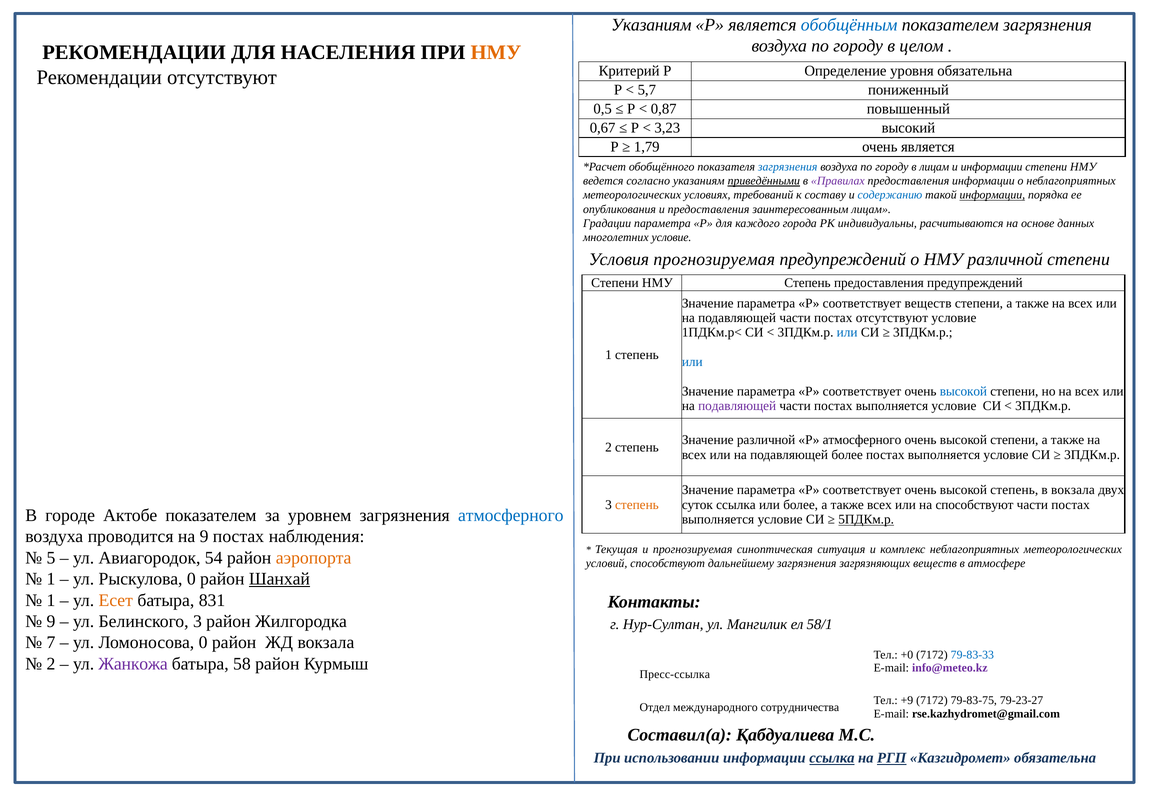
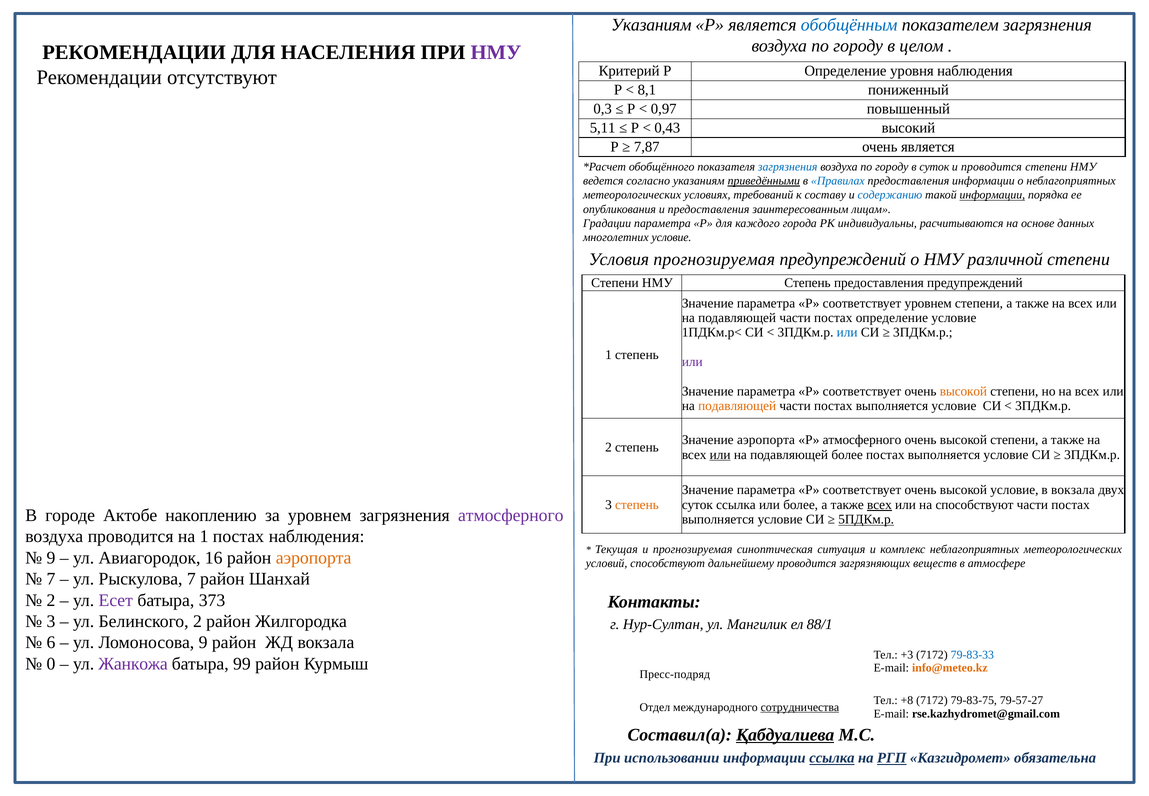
НМУ at (496, 52) colour: orange -> purple
уровня обязательна: обязательна -> наблюдения
5,7: 5,7 -> 8,1
0,5: 0,5 -> 0,3
0,87: 0,87 -> 0,97
0,67: 0,67 -> 5,11
3,23: 3,23 -> 0,43
1,79: 1,79 -> 7,87
в лицам: лицам -> суток
и информации: информации -> проводится
Правилах colour: purple -> blue
соответствует веществ: веществ -> уровнем
постах отсутствуют: отсутствуют -> определение
или at (692, 362) colour: blue -> purple
высокой at (963, 391) colour: blue -> orange
подавляющей at (737, 406) colour: purple -> orange
Значение различной: различной -> аэропорта
или at (720, 454) underline: none -> present
высокой степень: степень -> условие
всех at (879, 504) underline: none -> present
Актобе показателем: показателем -> накоплению
атмосферного at (511, 515) colour: blue -> purple
на 9: 9 -> 1
5 at (51, 557): 5 -> 9
54: 54 -> 16
дальнейшему загрязнения: загрязнения -> проводится
1 at (51, 579): 1 -> 7
Рыскулова 0: 0 -> 7
Шанхай underline: present -> none
1 at (51, 600): 1 -> 2
Есет colour: orange -> purple
831: 831 -> 373
9 at (51, 621): 9 -> 3
Белинского 3: 3 -> 2
58/1: 58/1 -> 88/1
7: 7 -> 6
Ломоносова 0: 0 -> 9
+0: +0 -> +3
2 at (51, 663): 2 -> 0
58: 58 -> 99
info@meteo.kz colour: purple -> orange
Пресс-ссылка: Пресс-ссылка -> Пресс-подряд
+9: +9 -> +8
79-23-27: 79-23-27 -> 79-57-27
сотрудничества underline: none -> present
Қабдуалиева underline: none -> present
